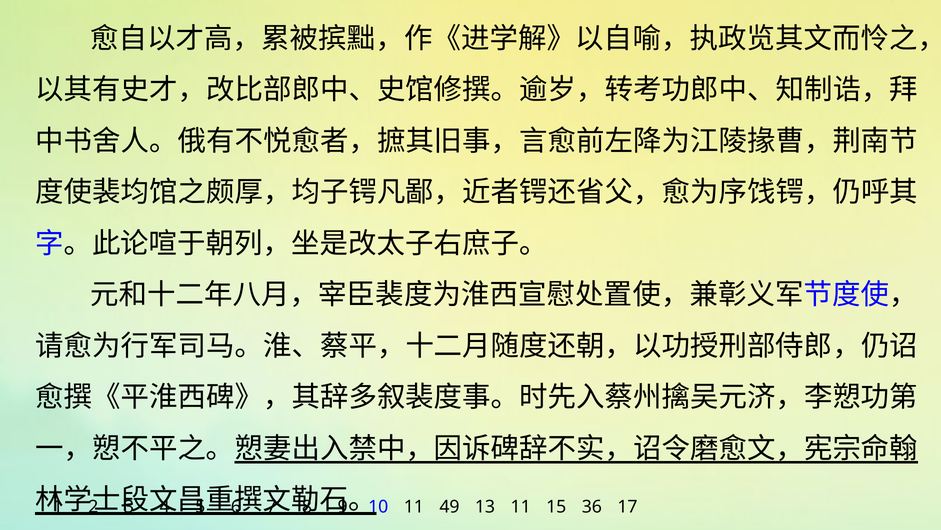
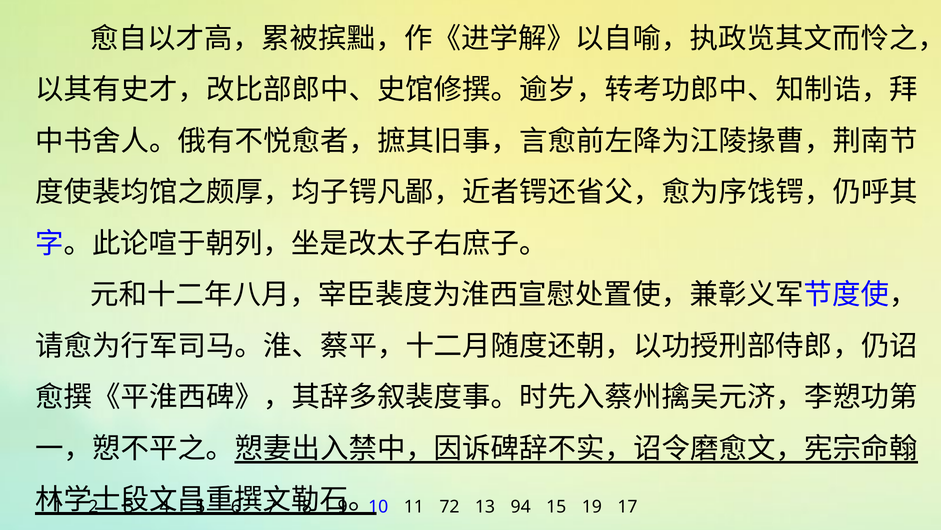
49: 49 -> 72
13 11: 11 -> 94
36: 36 -> 19
